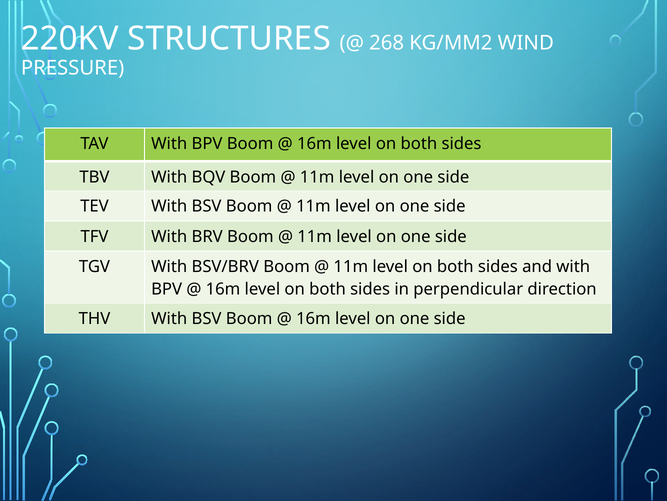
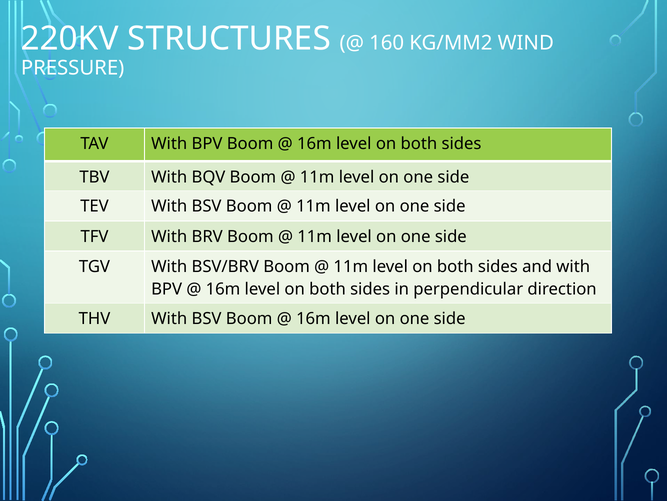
268: 268 -> 160
